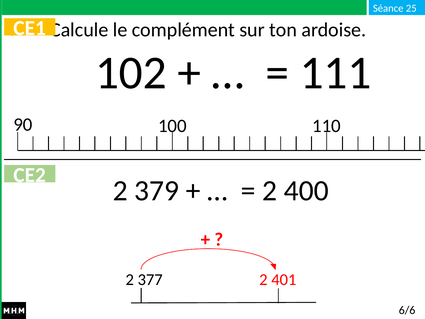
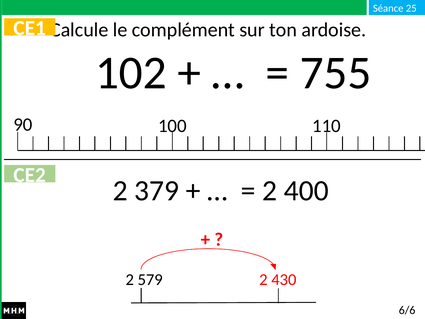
111: 111 -> 755
377: 377 -> 579
401: 401 -> 430
